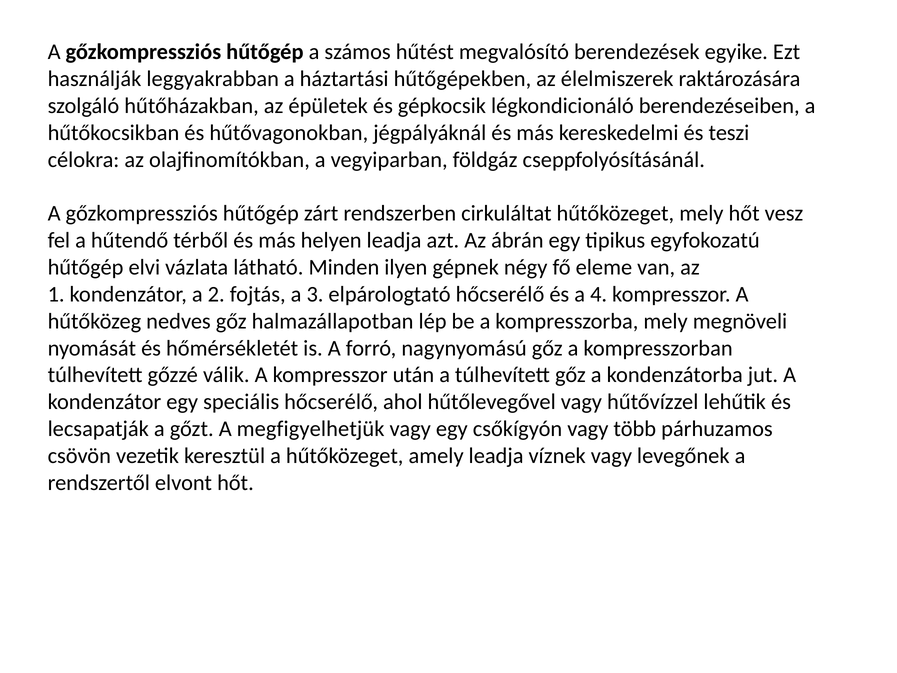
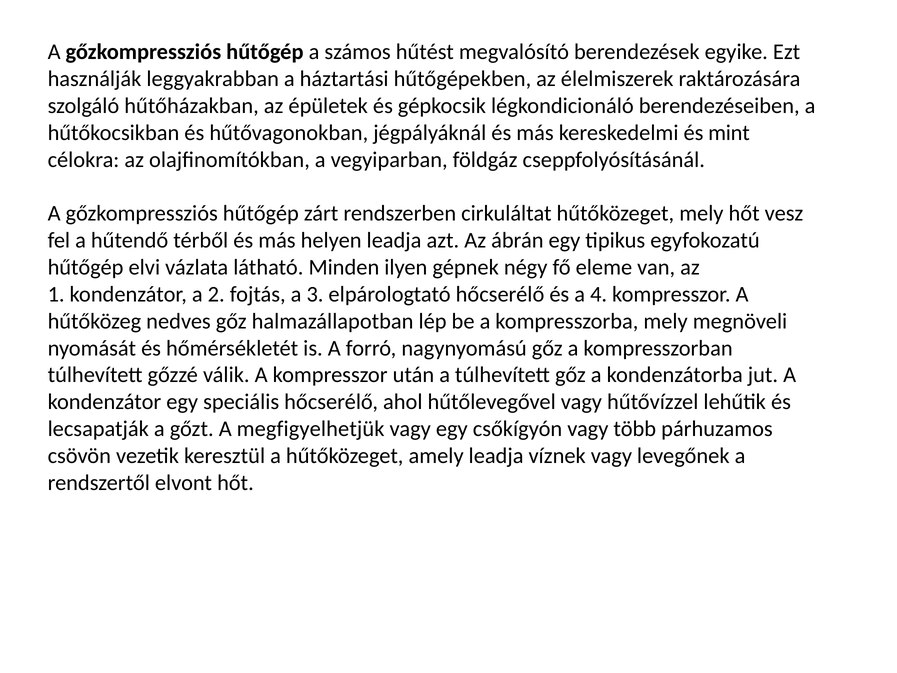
teszi: teszi -> mint
